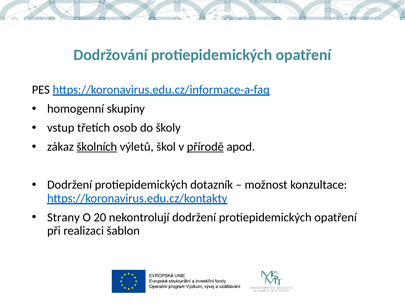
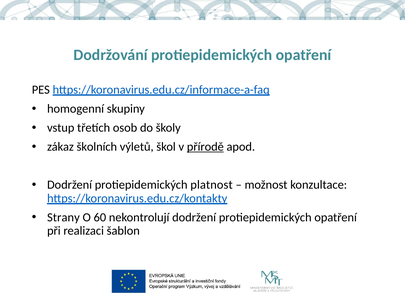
školních underline: present -> none
dotazník: dotazník -> platnost
20: 20 -> 60
